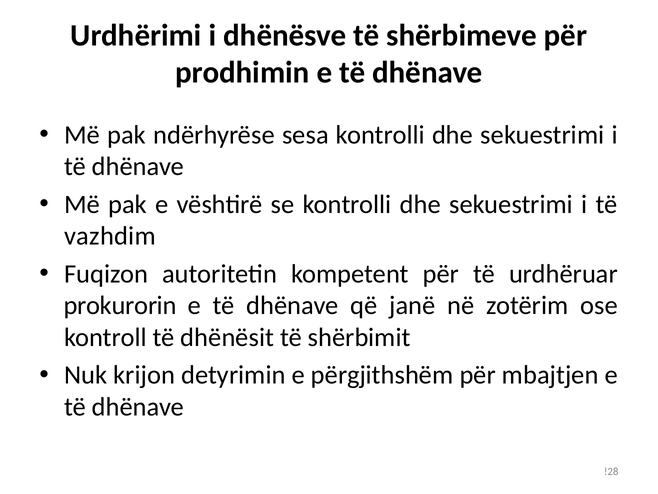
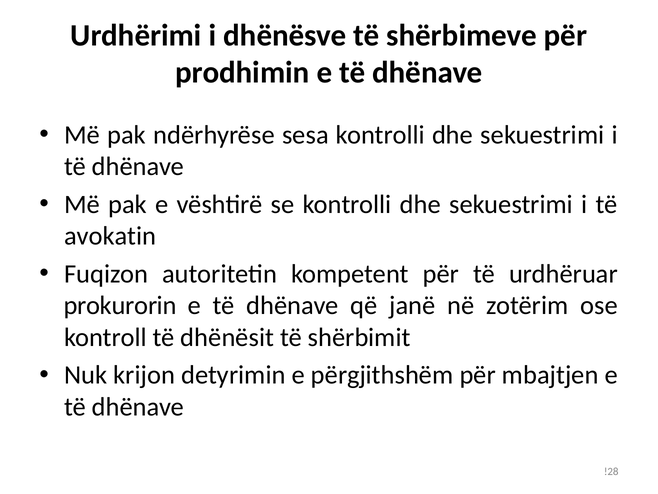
vazhdim: vazhdim -> avokatin
